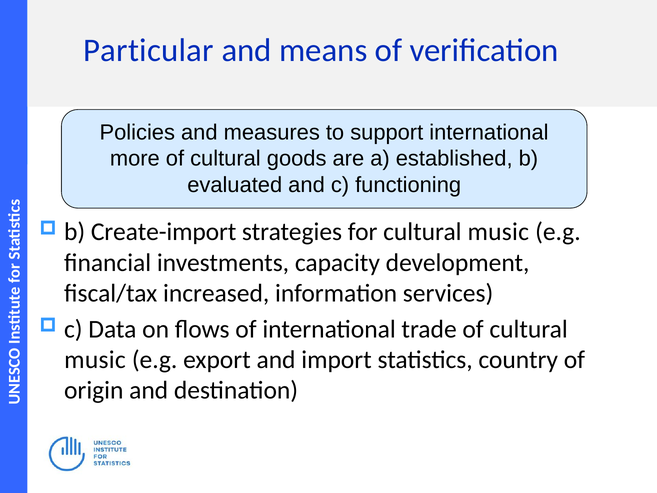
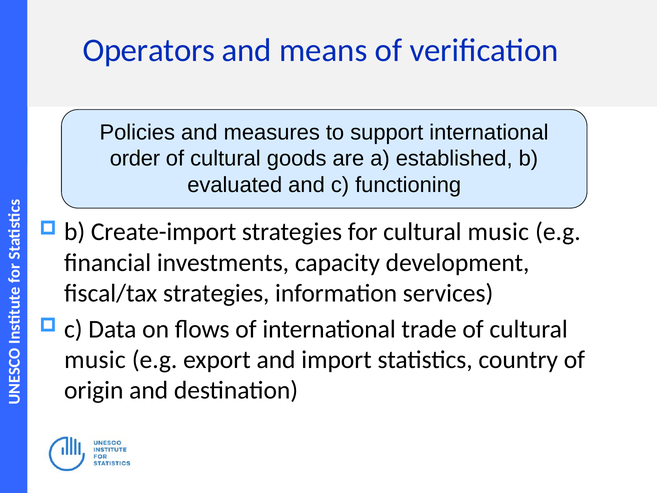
Particular: Particular -> Operators
more: more -> order
fiscal/tax increased: increased -> strategies
